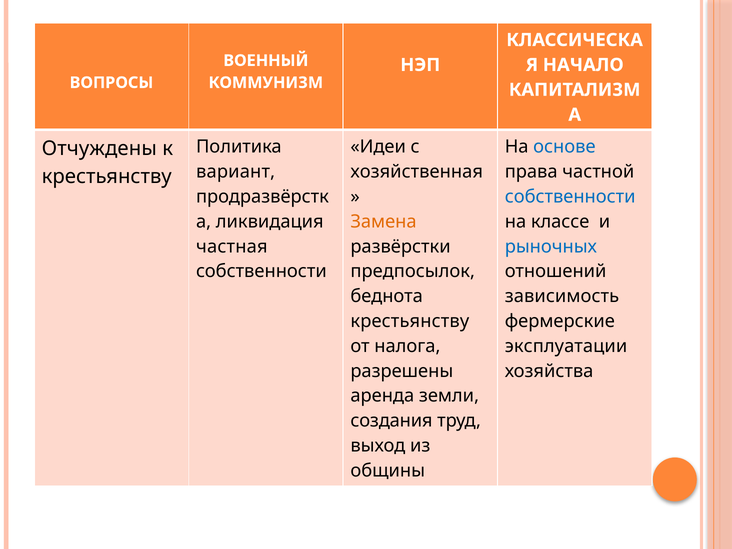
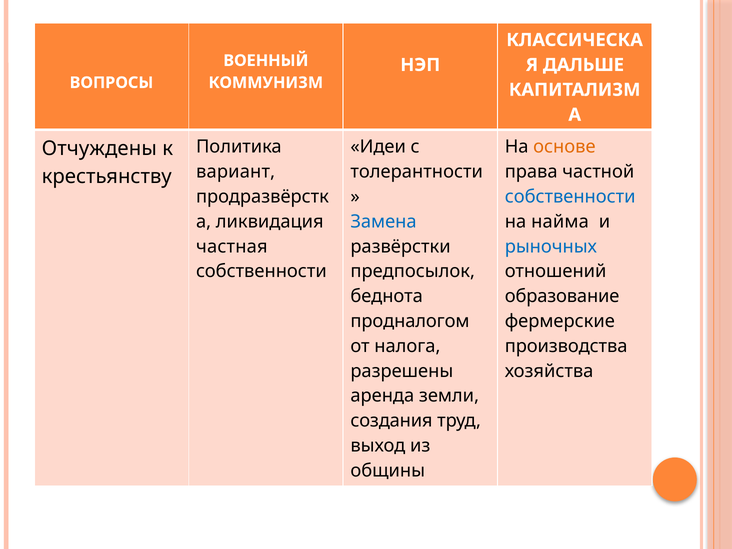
НАЧАЛО: НАЧАЛО -> ДАЛЬШЕ
основе colour: blue -> orange
хозяйственная: хозяйственная -> толерантности
Замена colour: orange -> blue
классе: классе -> найма
зависимость: зависимость -> образование
крестьянству at (410, 321): крестьянству -> продналогом
эксплуатации: эксплуатации -> производства
